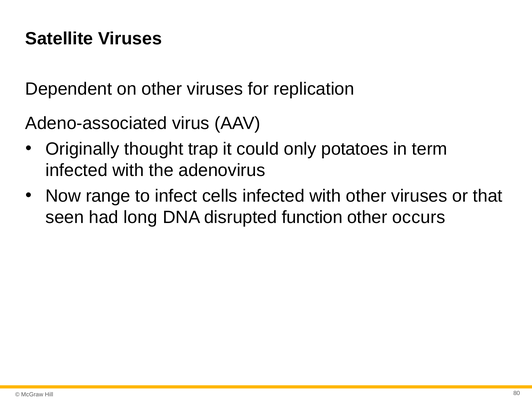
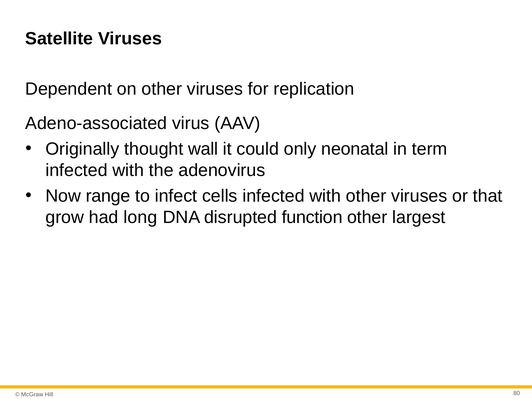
trap: trap -> wall
potatoes: potatoes -> neonatal
seen: seen -> grow
occurs: occurs -> largest
